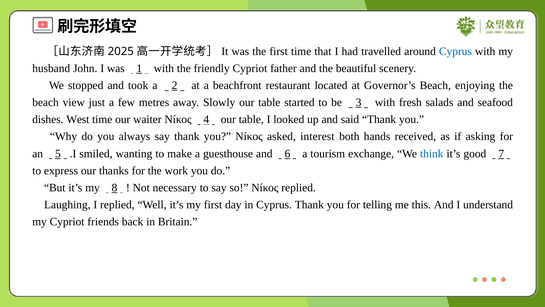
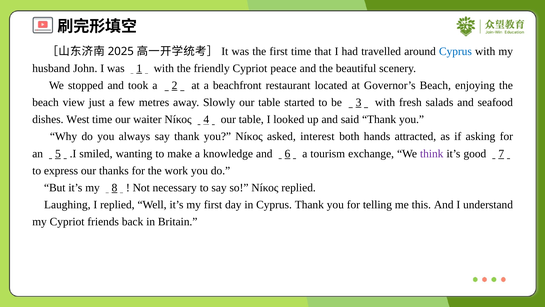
father: father -> peace
received: received -> attracted
guesthouse: guesthouse -> knowledge
think colour: blue -> purple
